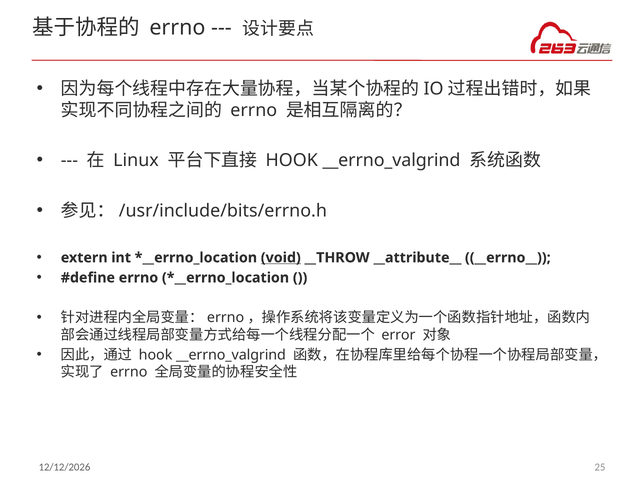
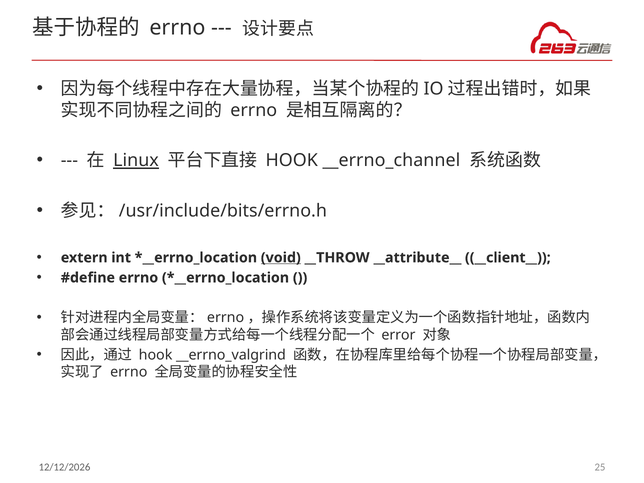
Linux underline: none -> present
__errno_valgrind at (392, 161): __errno_valgrind -> __errno_channel
__errno__: __errno__ -> __client__
